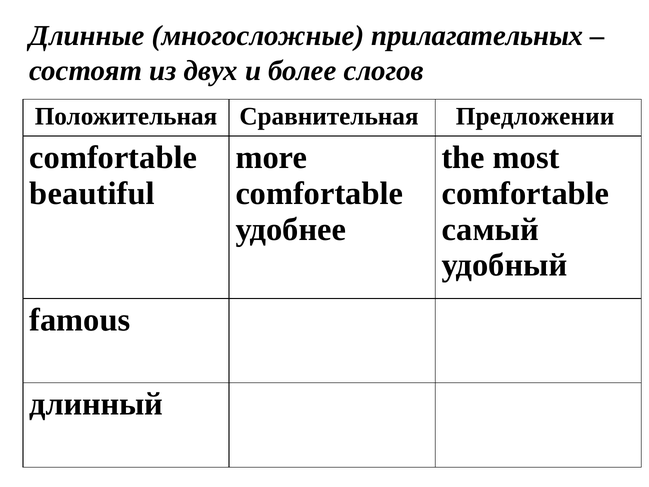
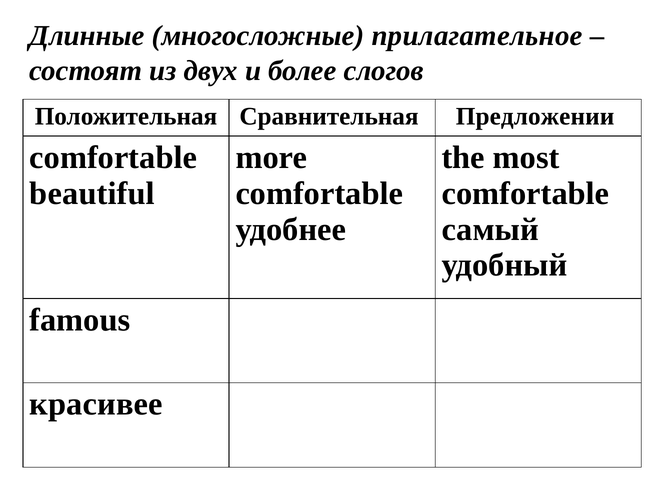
прилагательных: прилагательных -> прилагательное
длинный: длинный -> красивее
